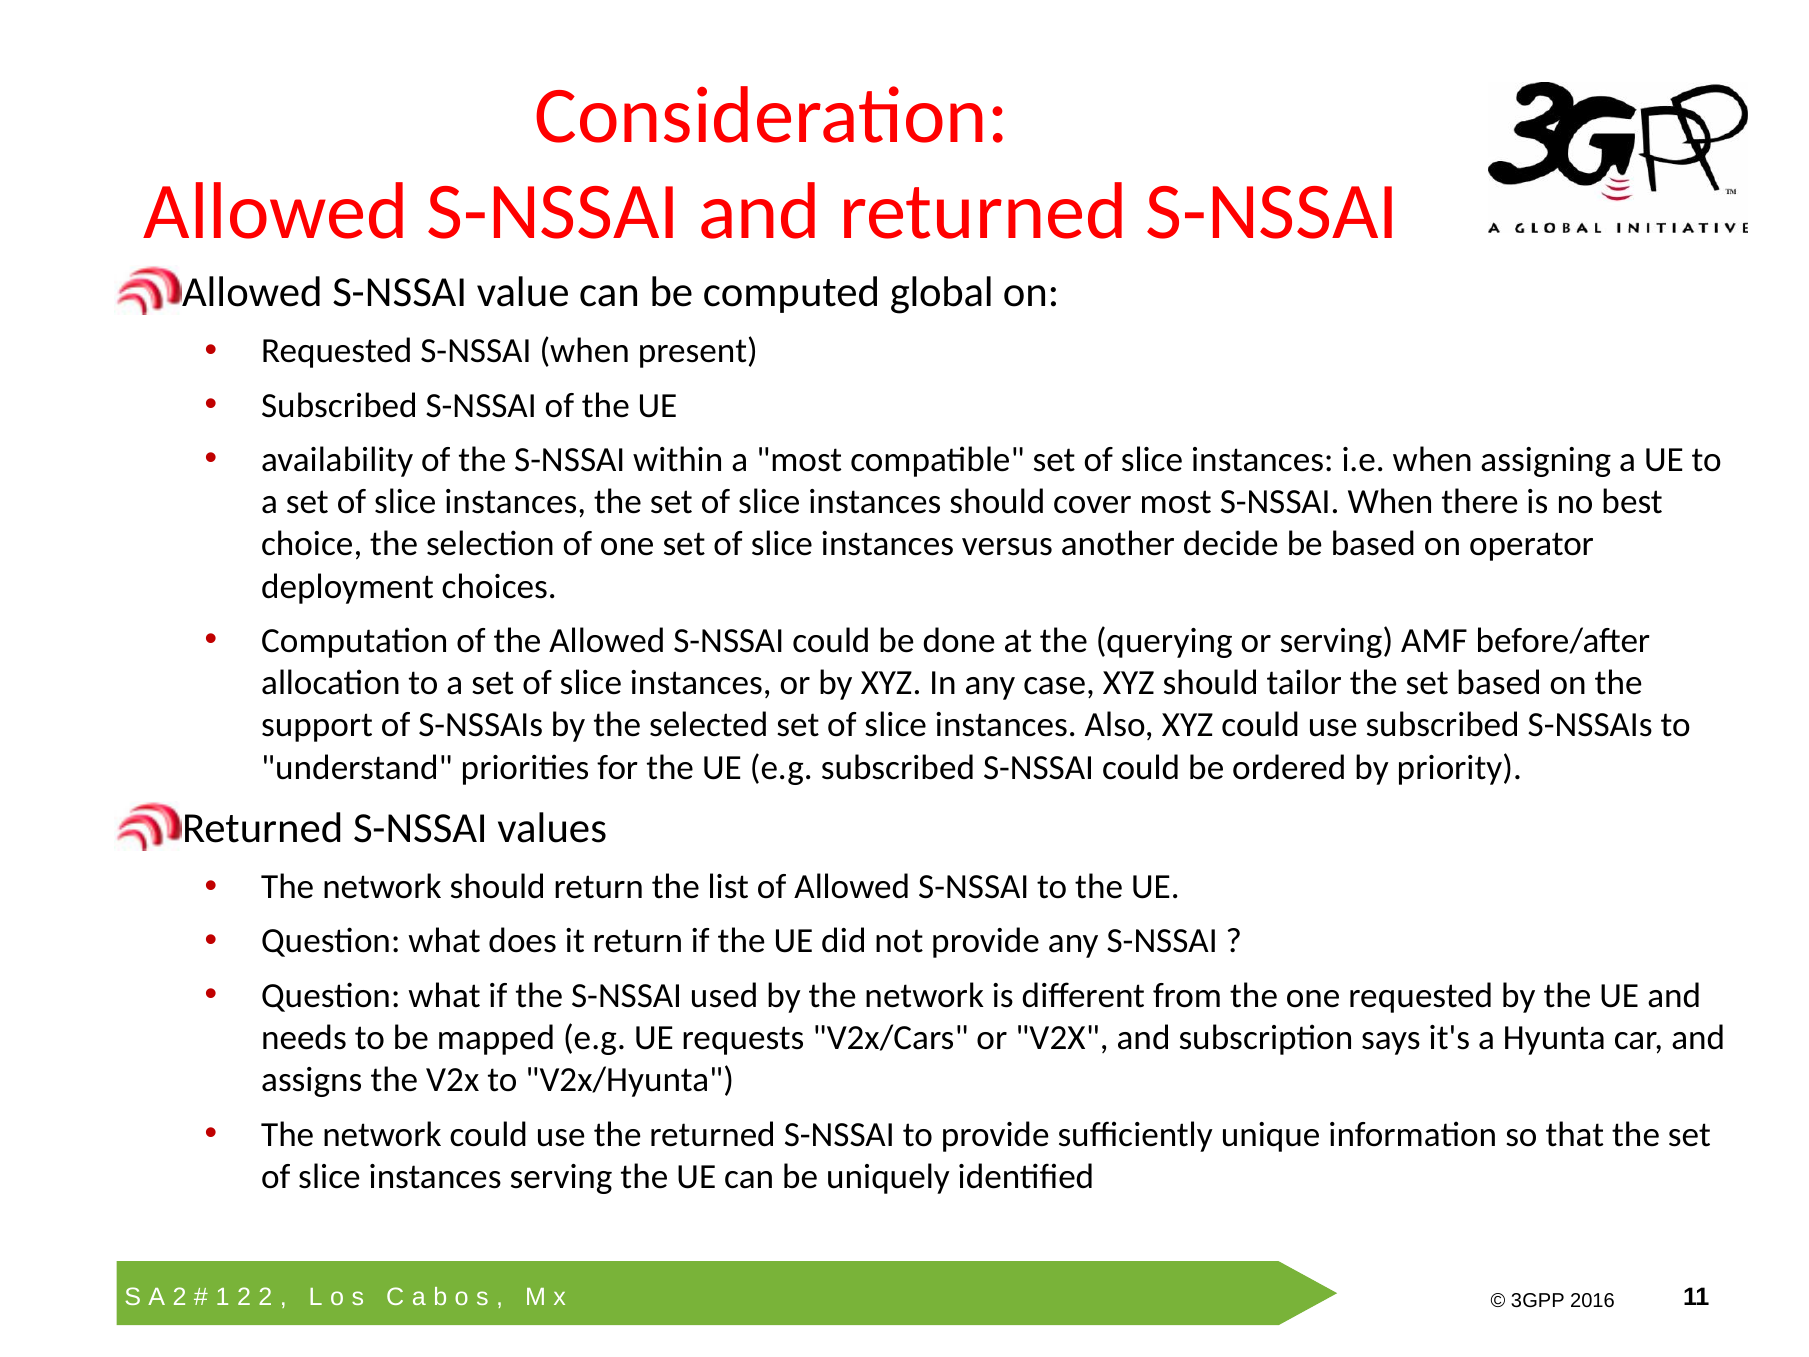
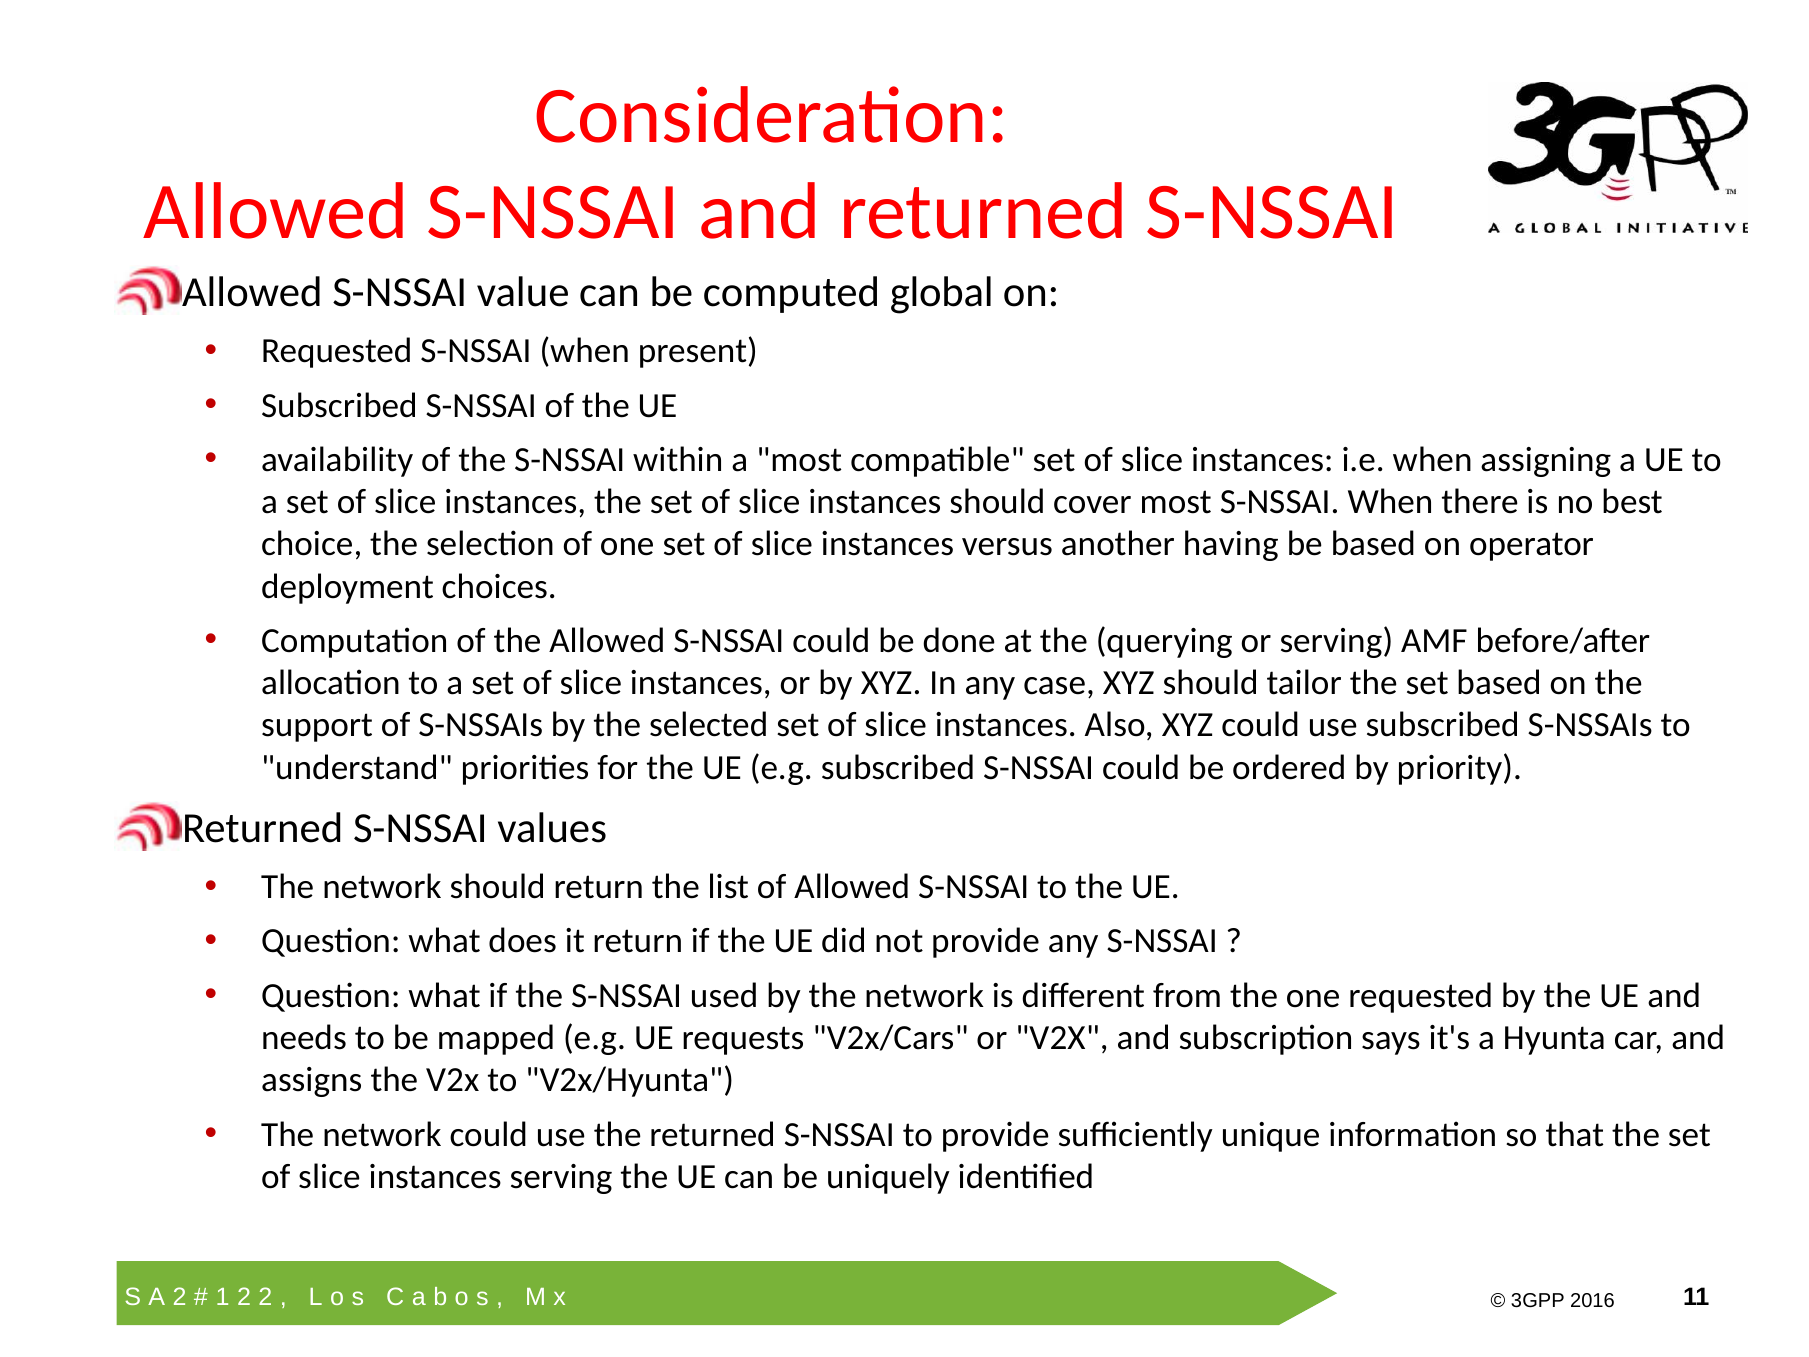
decide: decide -> having
